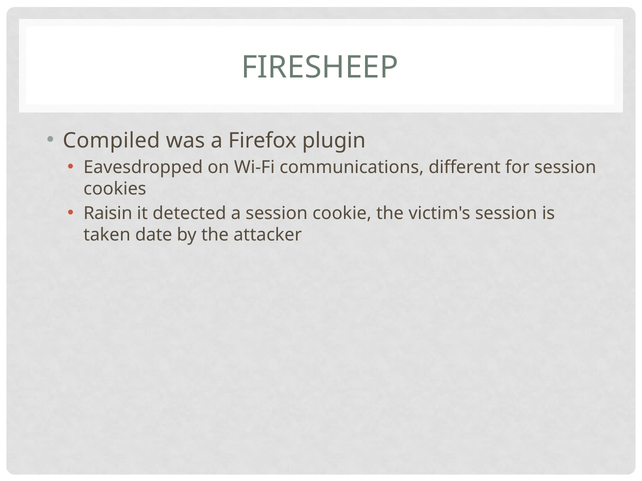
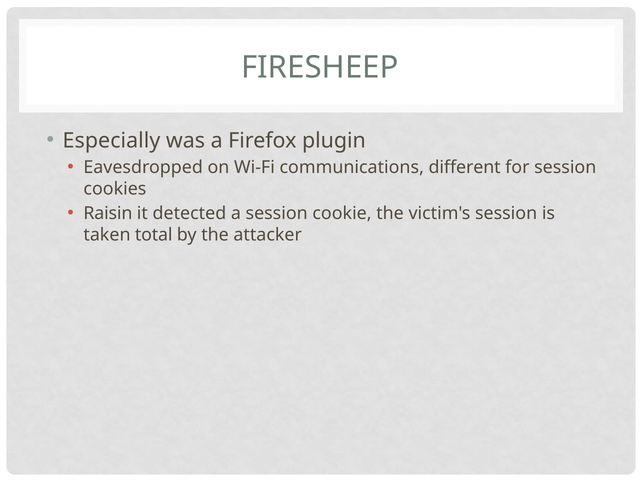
Compiled: Compiled -> Especially
date: date -> total
